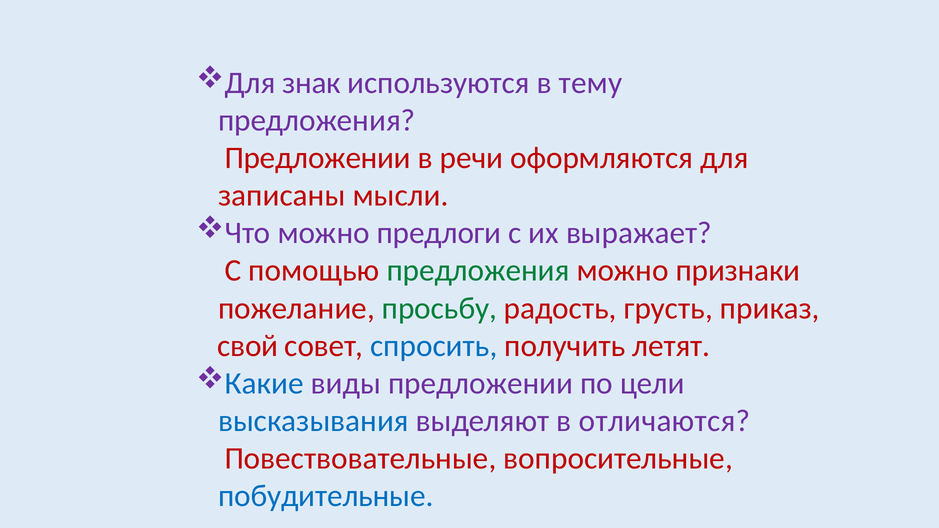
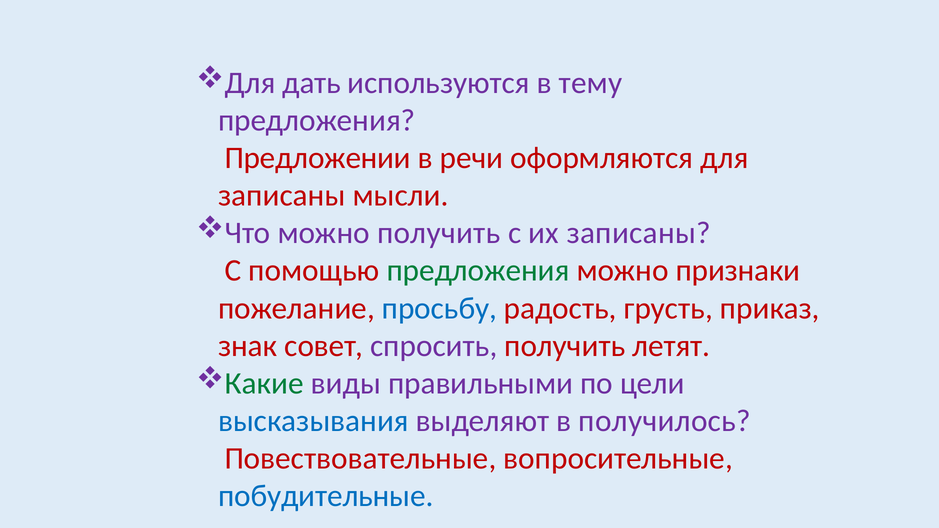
знак: знак -> дать
можно предлоги: предлоги -> получить
их выражает: выражает -> записаны
просьбу colour: green -> blue
свой: свой -> знак
спросить colour: blue -> purple
Какие colour: blue -> green
виды предложении: предложении -> правильными
отличаются: отличаются -> получилось
